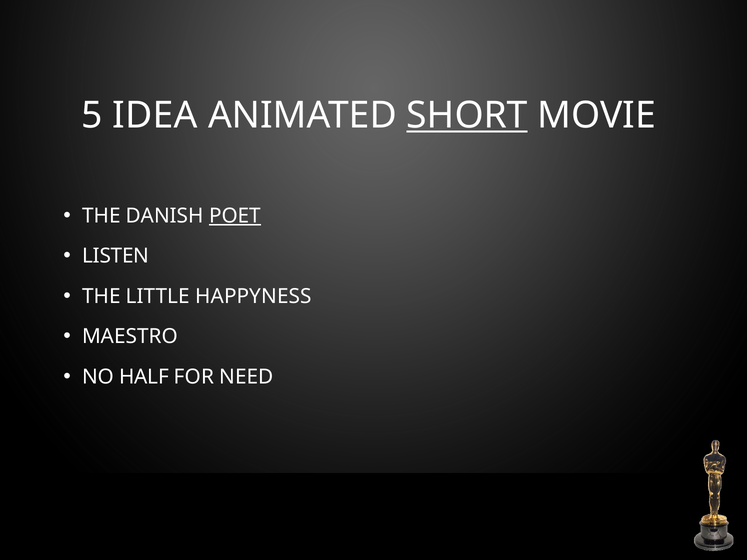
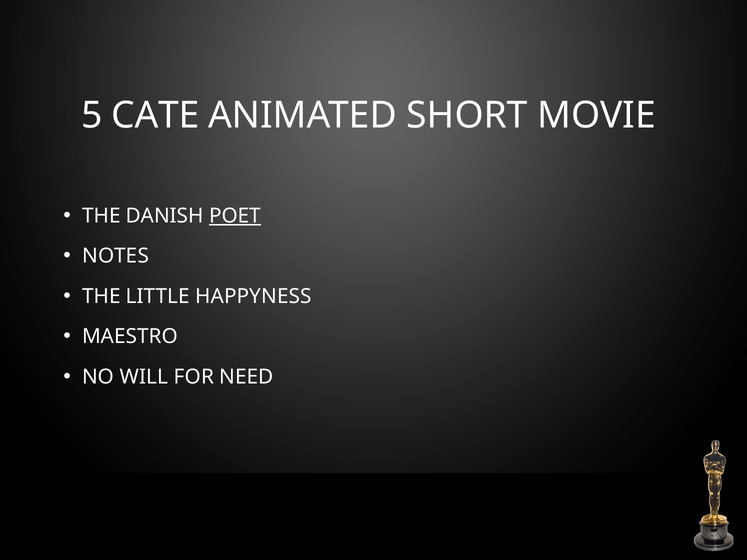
IDEA: IDEA -> CATE
SHORT underline: present -> none
LISTEN: LISTEN -> NOTES
HALF: HALF -> WILL
